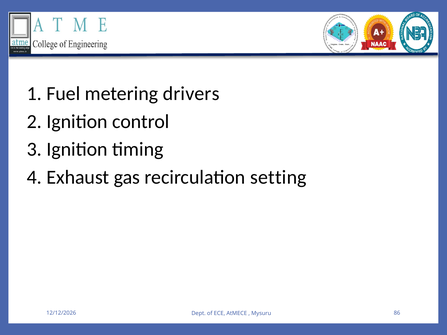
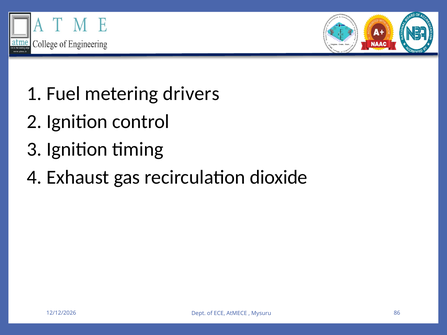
setting: setting -> dioxide
